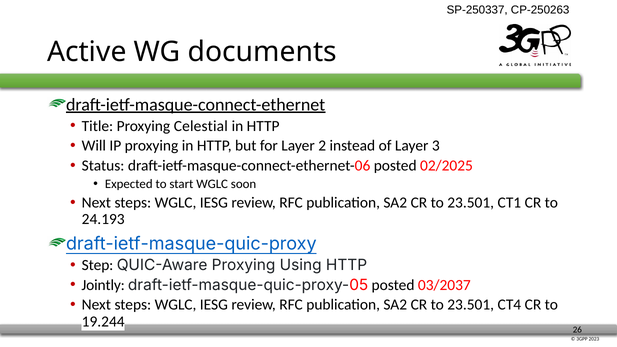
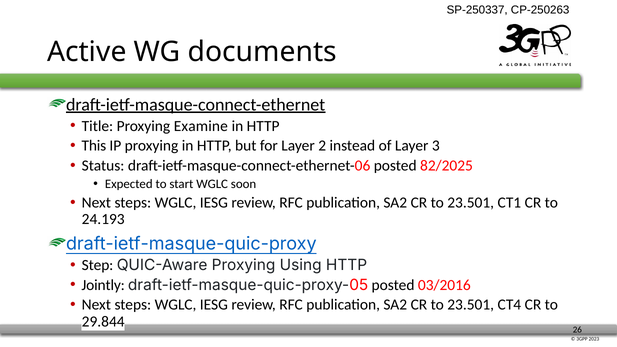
Celestial: Celestial -> Examine
Will: Will -> This
02/2025: 02/2025 -> 82/2025
03/2037: 03/2037 -> 03/2016
19.244: 19.244 -> 29.844
